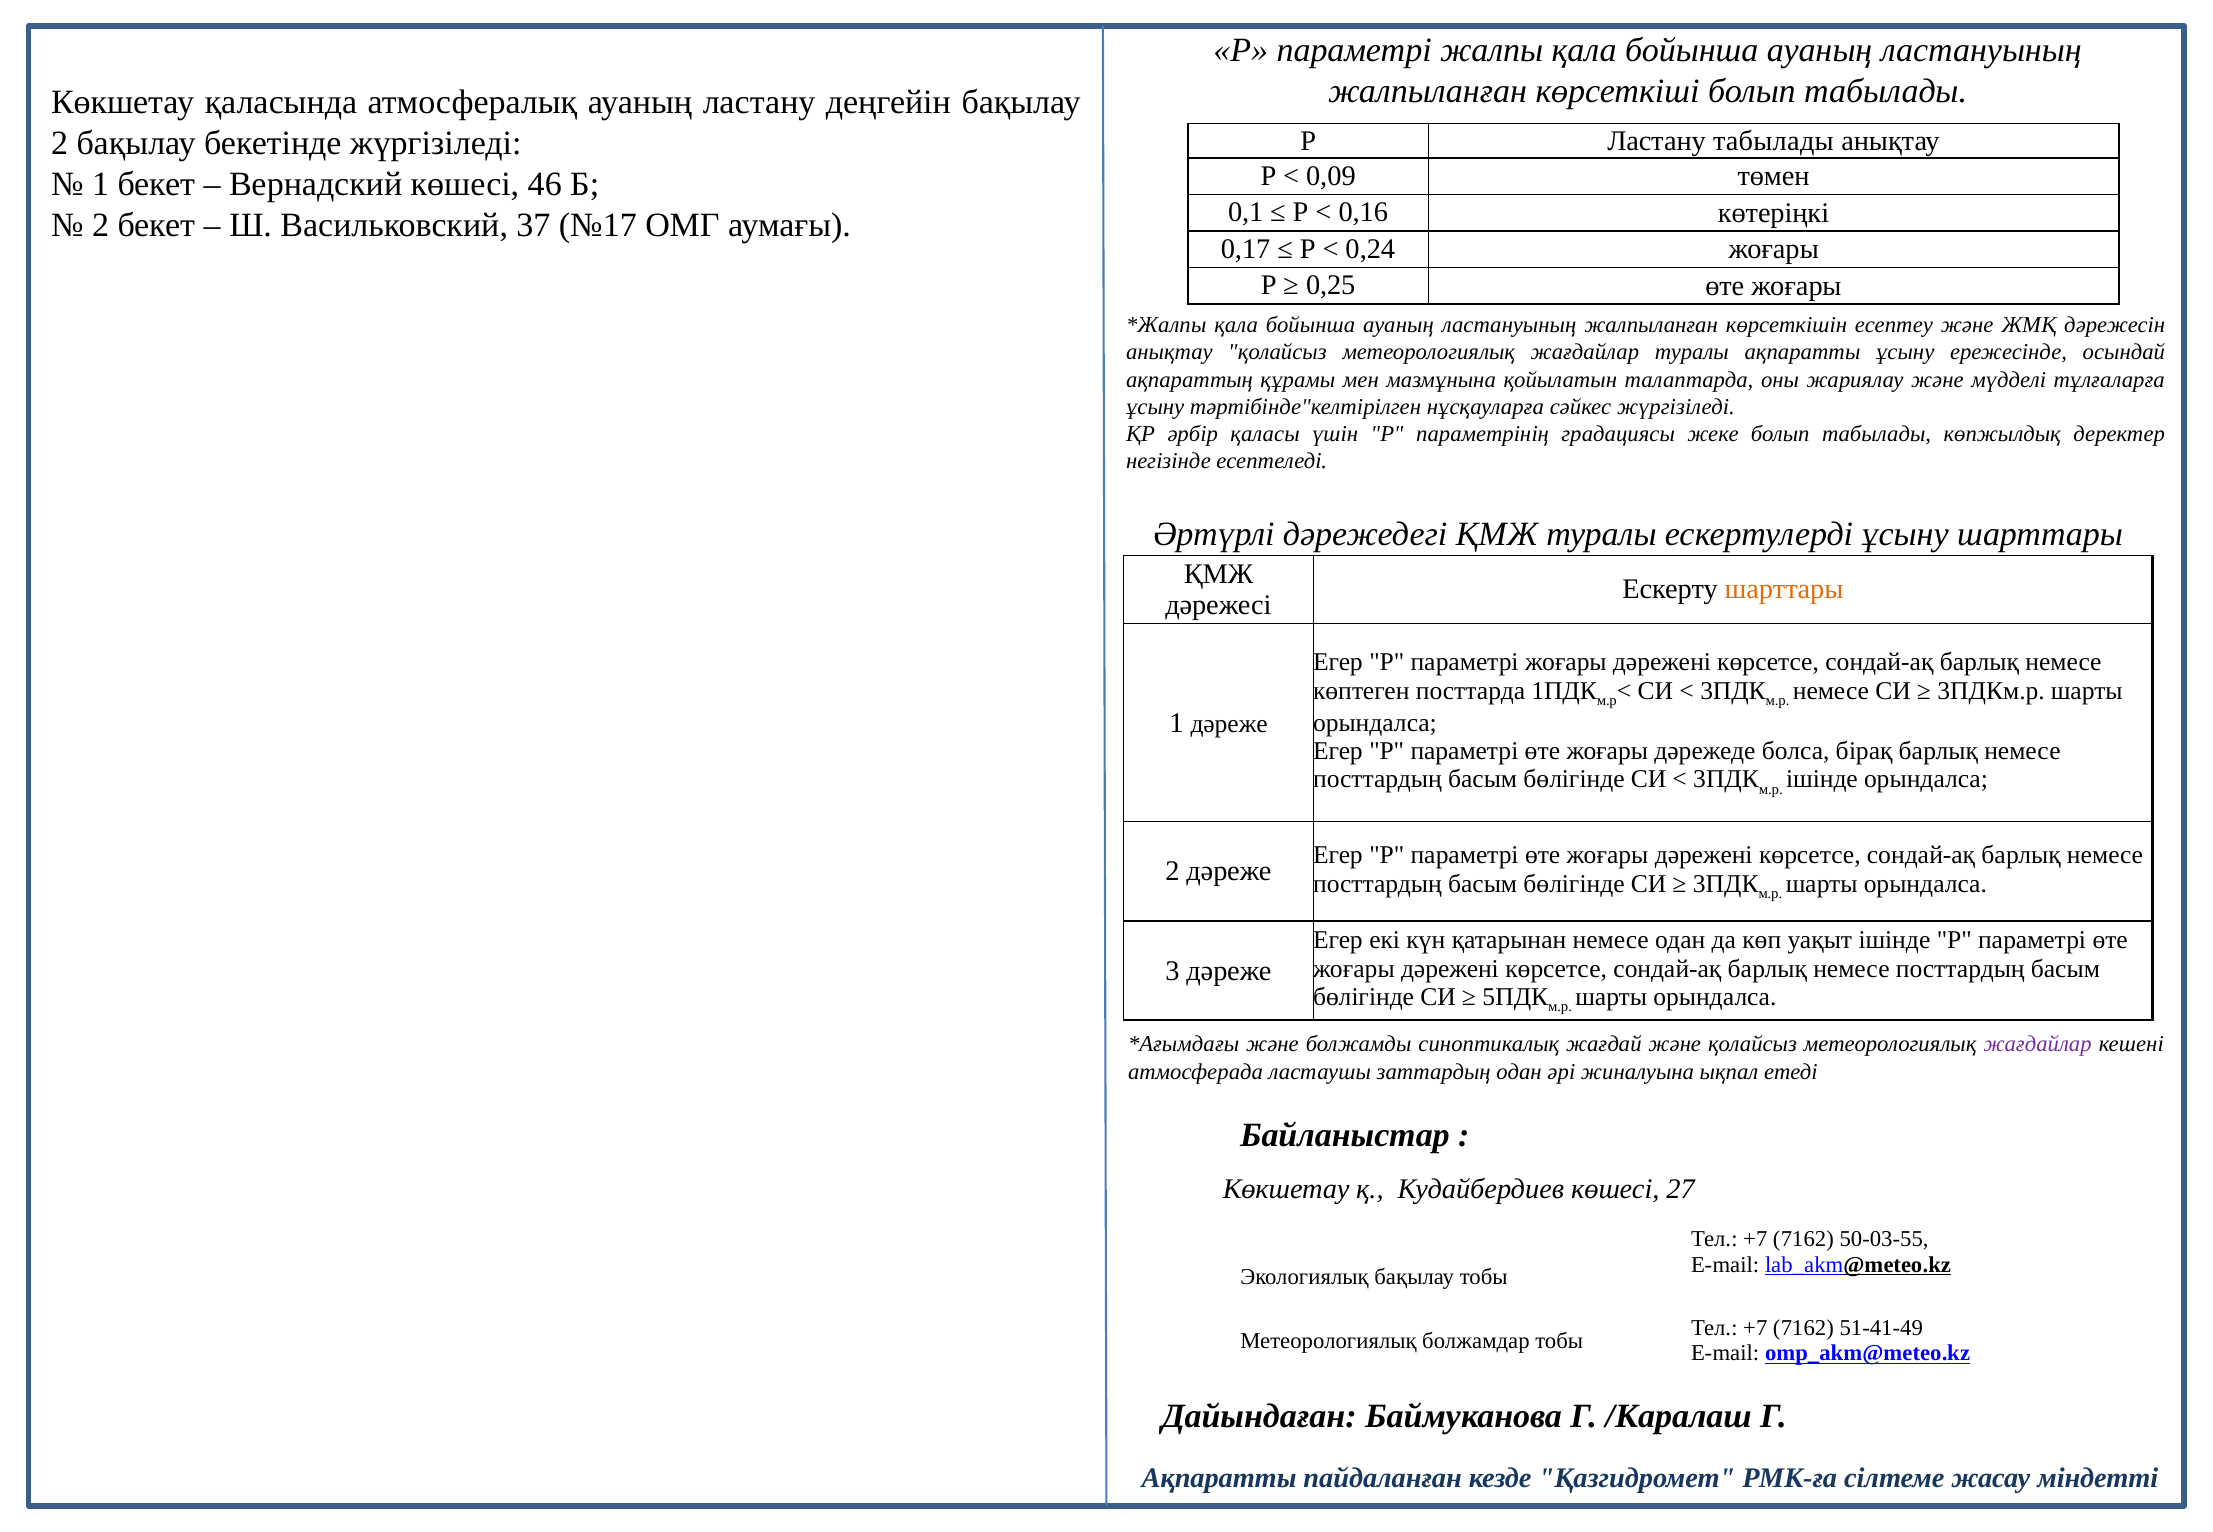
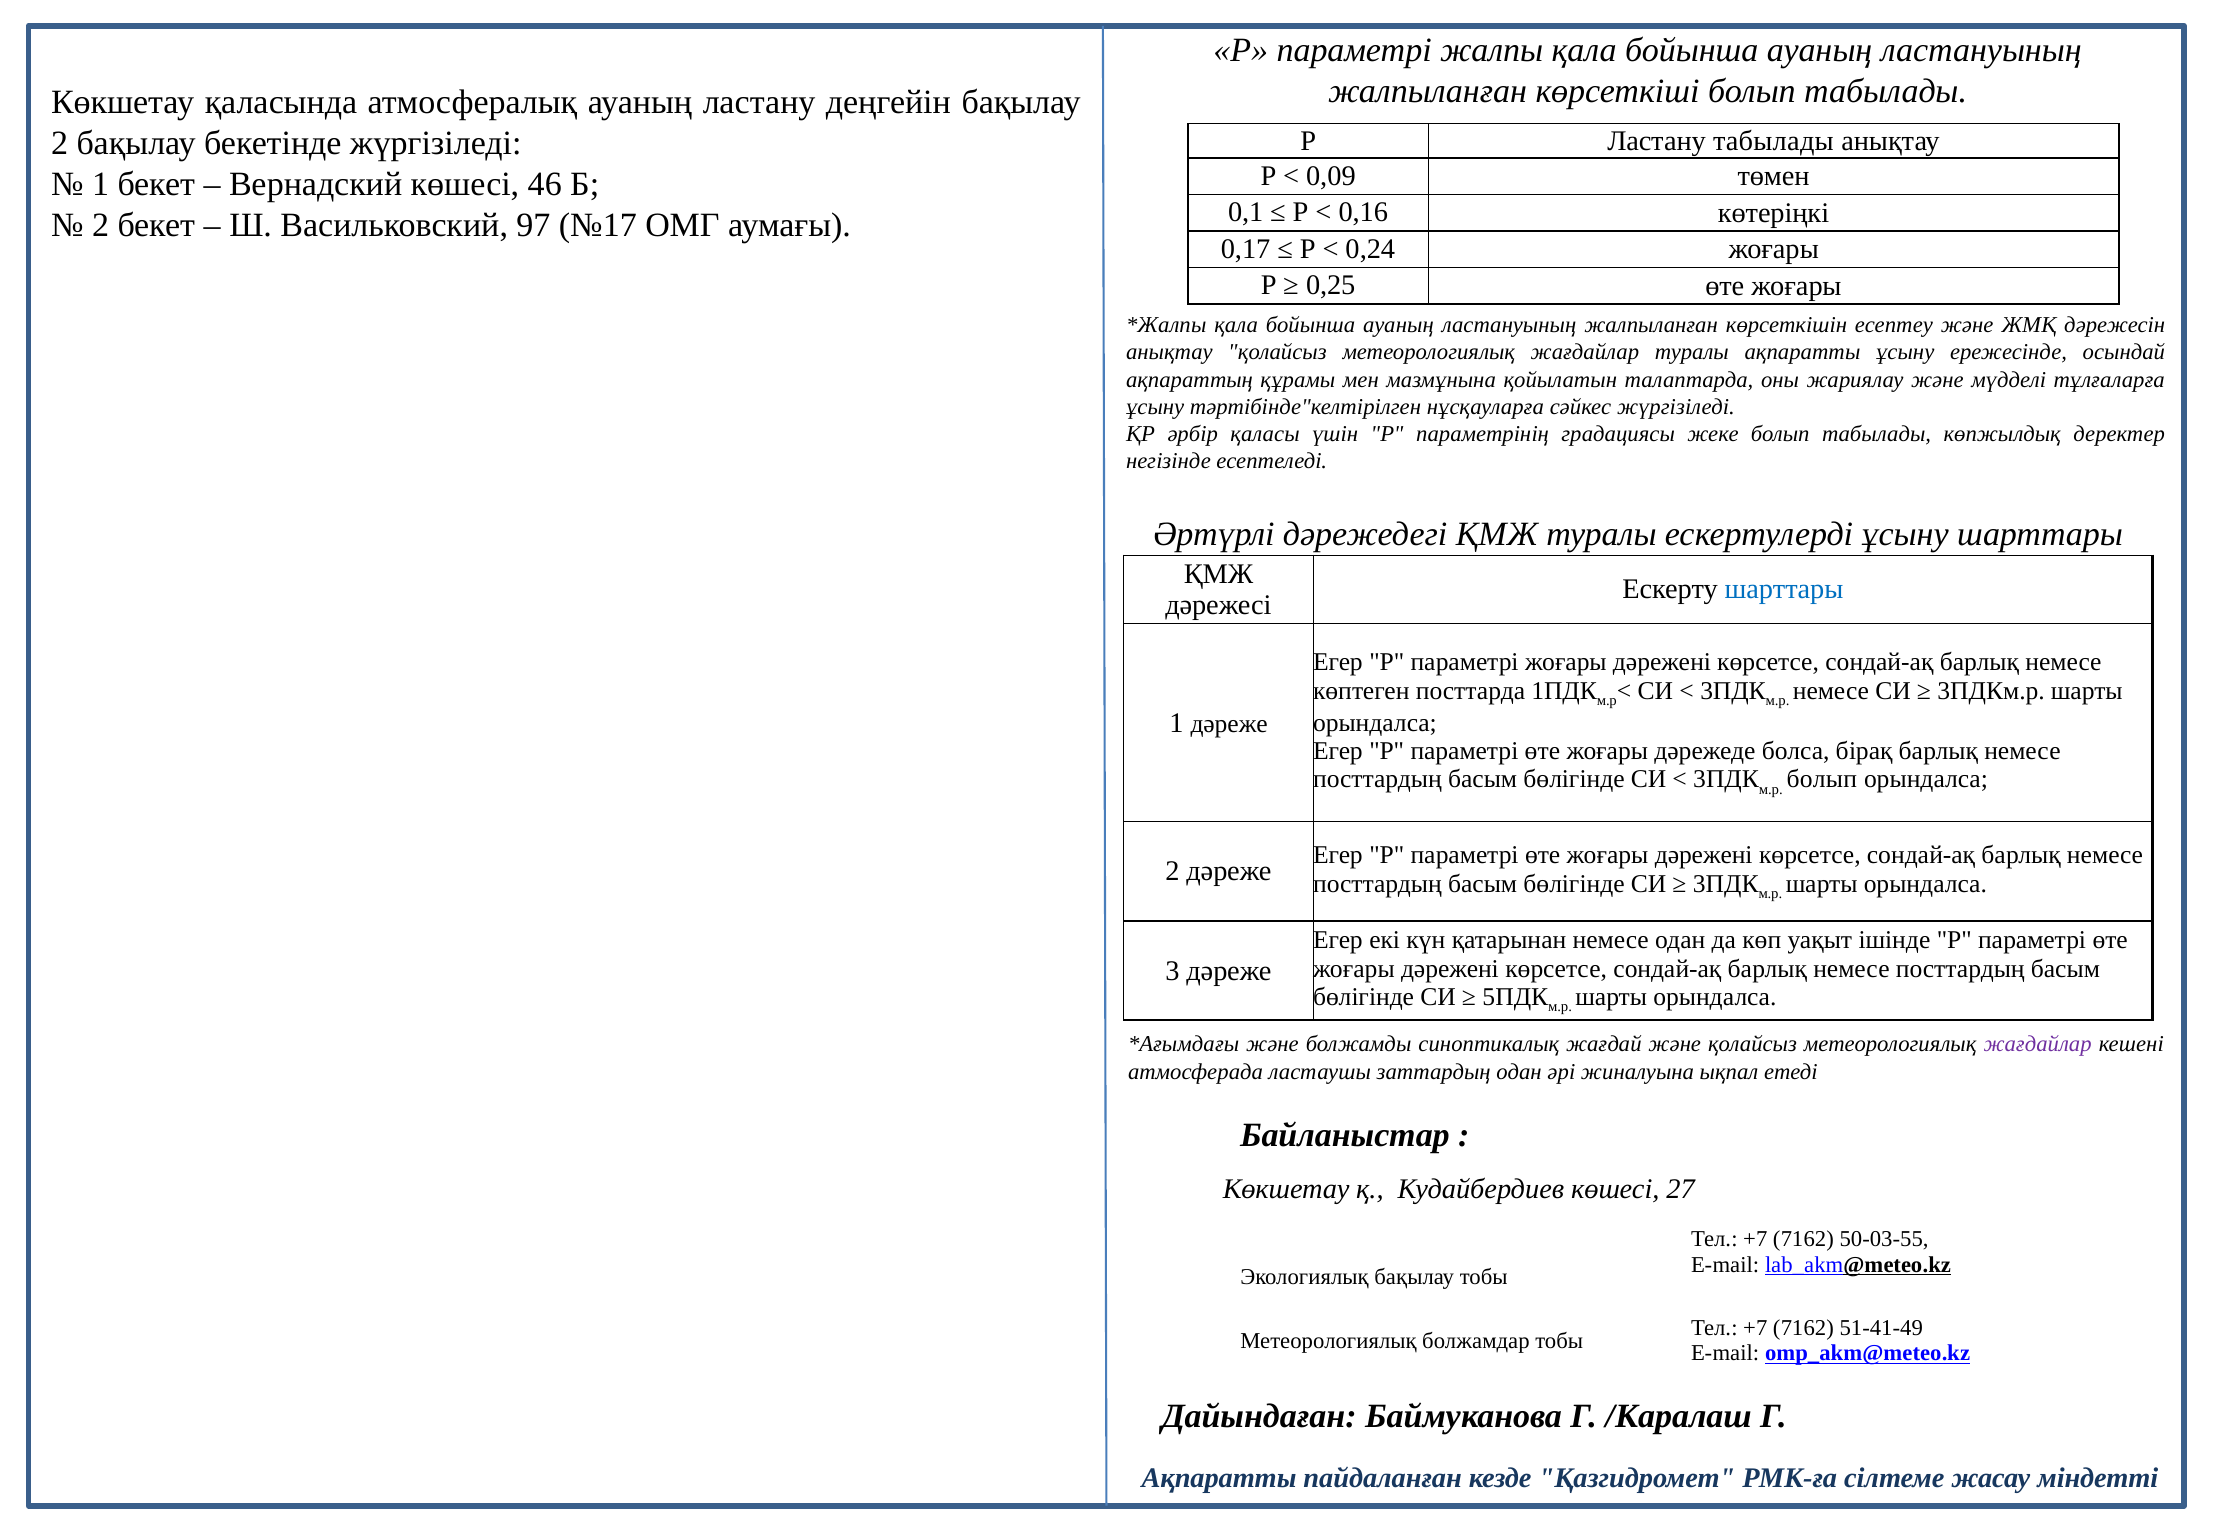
37: 37 -> 97
шарттары at (1784, 590) colour: orange -> blue
ішінде at (1822, 780): ішінде -> болып
